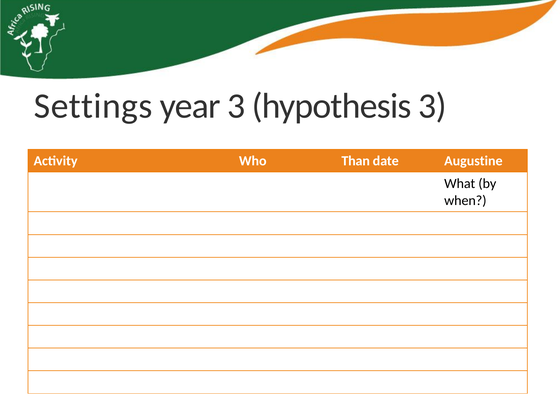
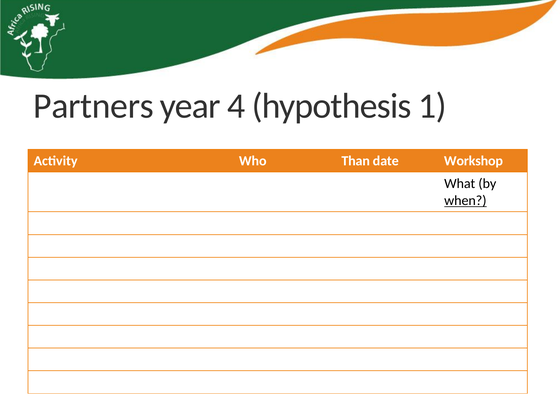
Settings: Settings -> Partners
year 3: 3 -> 4
hypothesis 3: 3 -> 1
Augustine: Augustine -> Workshop
when underline: none -> present
